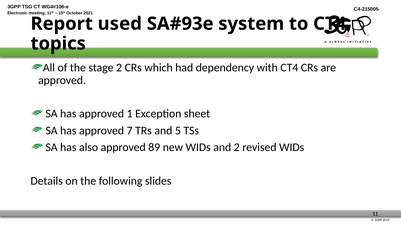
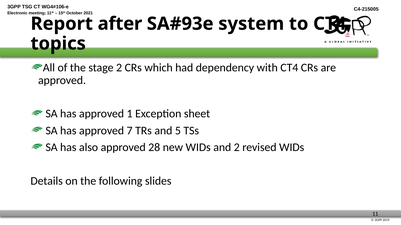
used: used -> after
89: 89 -> 28
